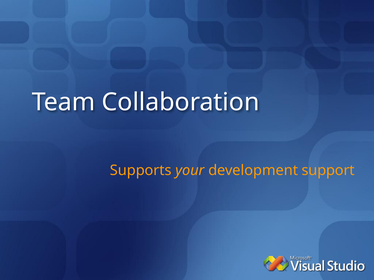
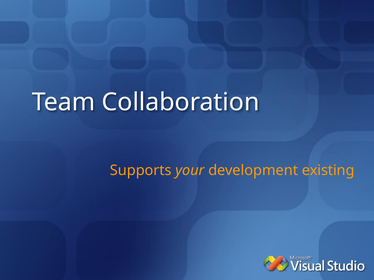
support: support -> existing
